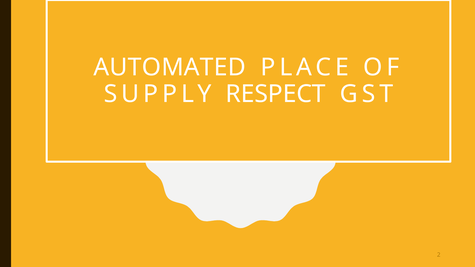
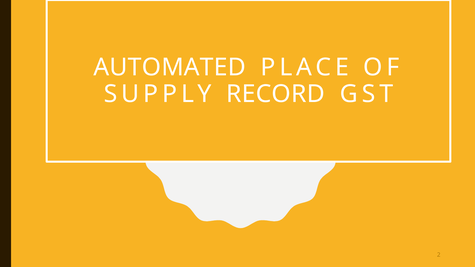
RESPECT: RESPECT -> RECORD
